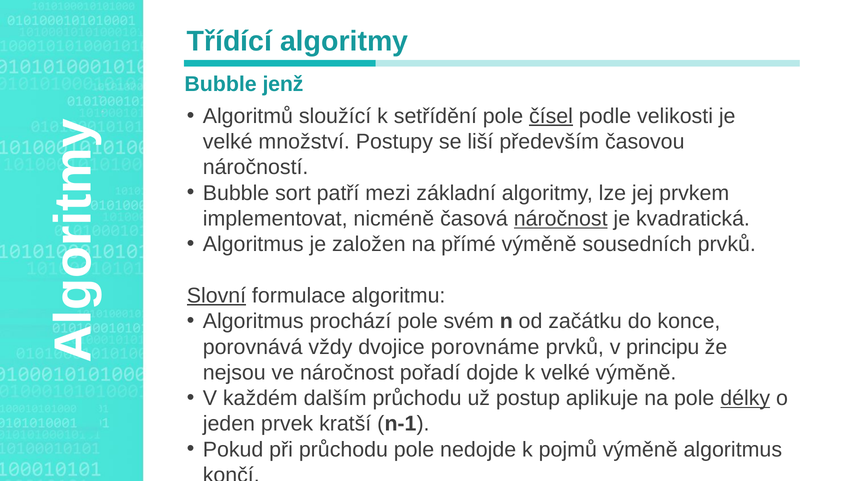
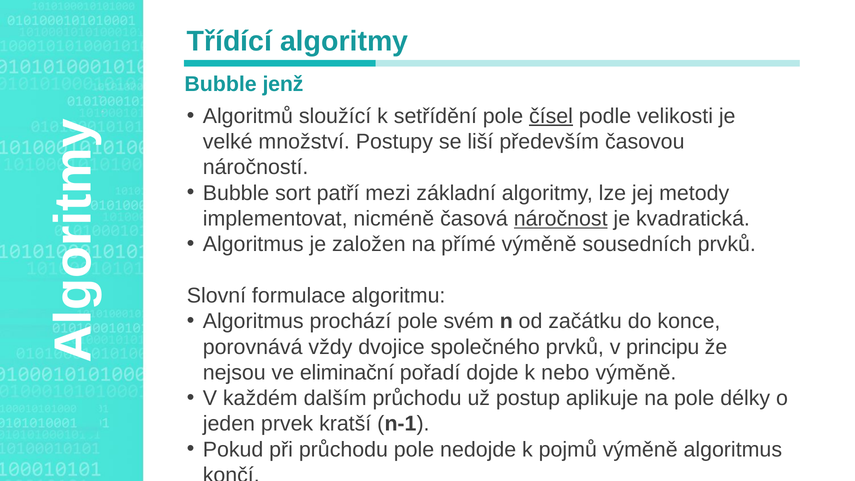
prvkem: prvkem -> metody
Slovní underline: present -> none
porovnáme: porovnáme -> společného
ve náročnost: náročnost -> eliminační
k velké: velké -> nebo
délky underline: present -> none
